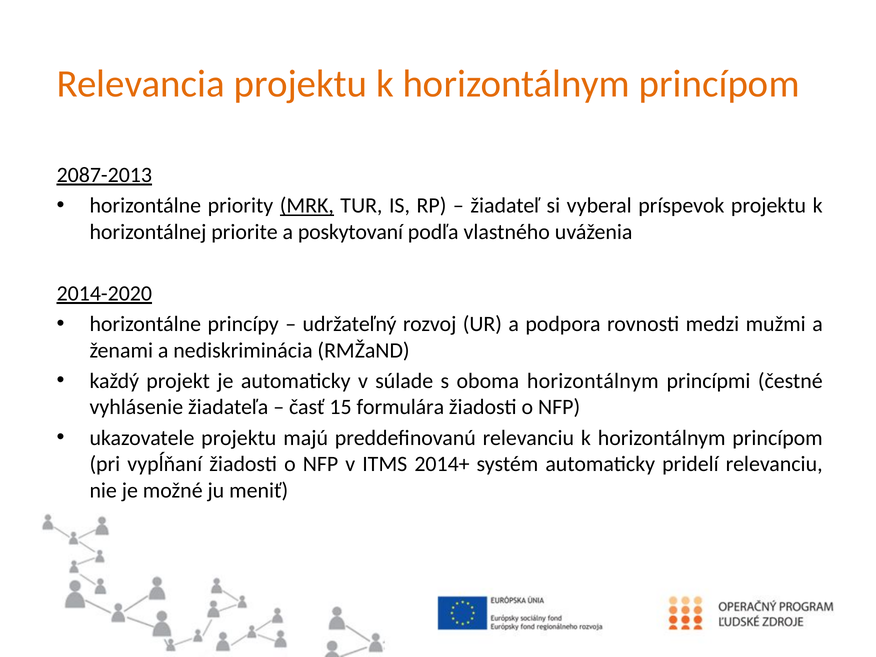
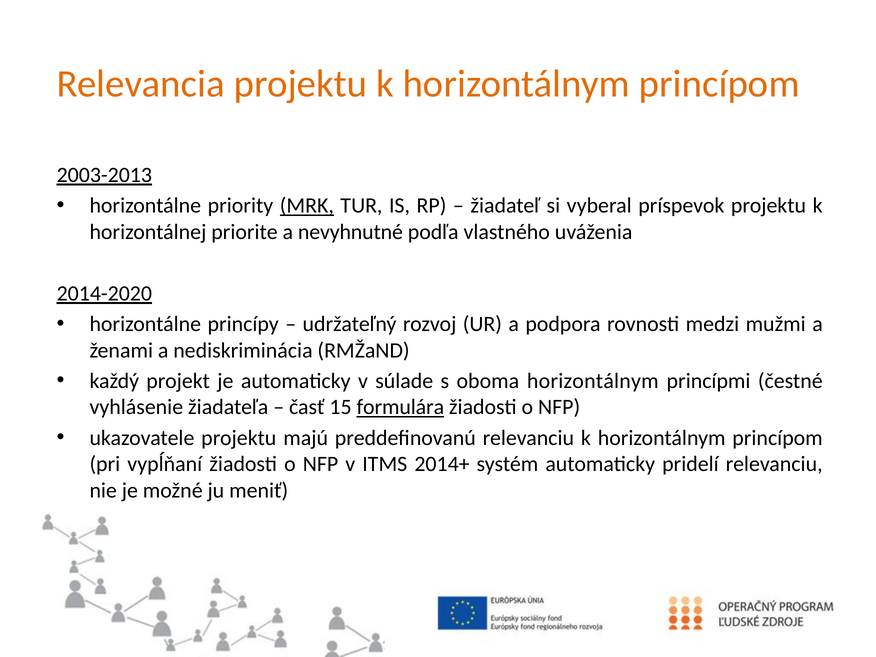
2087-2013: 2087-2013 -> 2003-2013
poskytovaní: poskytovaní -> nevyhnutné
formulára underline: none -> present
